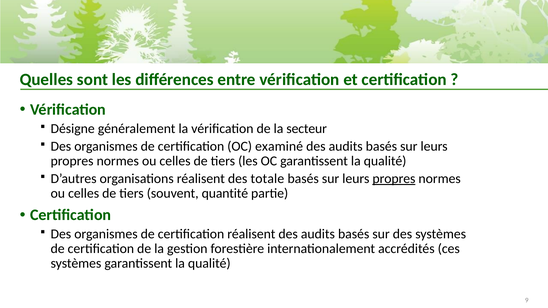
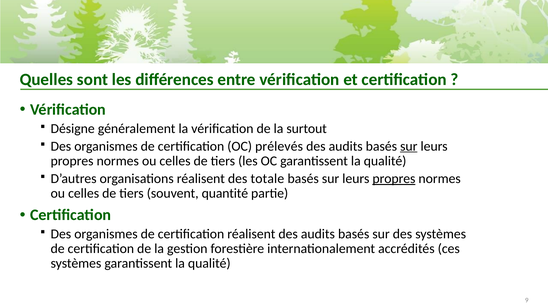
secteur: secteur -> surtout
examiné: examiné -> prélevés
sur at (409, 146) underline: none -> present
